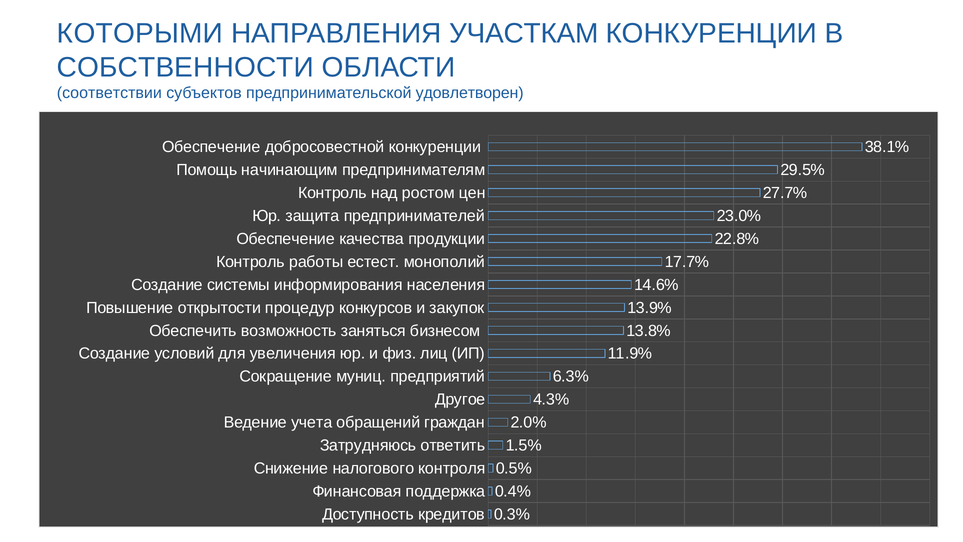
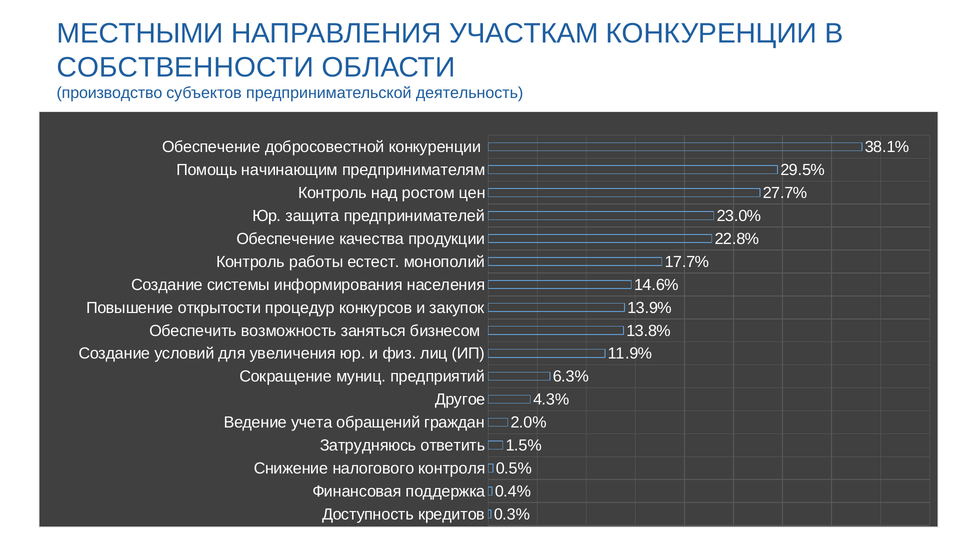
КОТОРЫМИ: КОТОРЫМИ -> МЕСТНЫМИ
соответствии: соответствии -> производство
удовлетворен: удовлетворен -> деятельность
